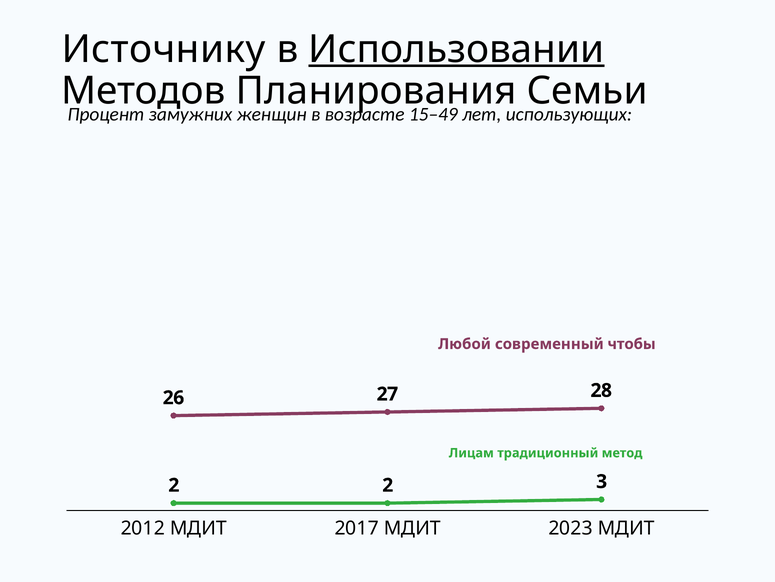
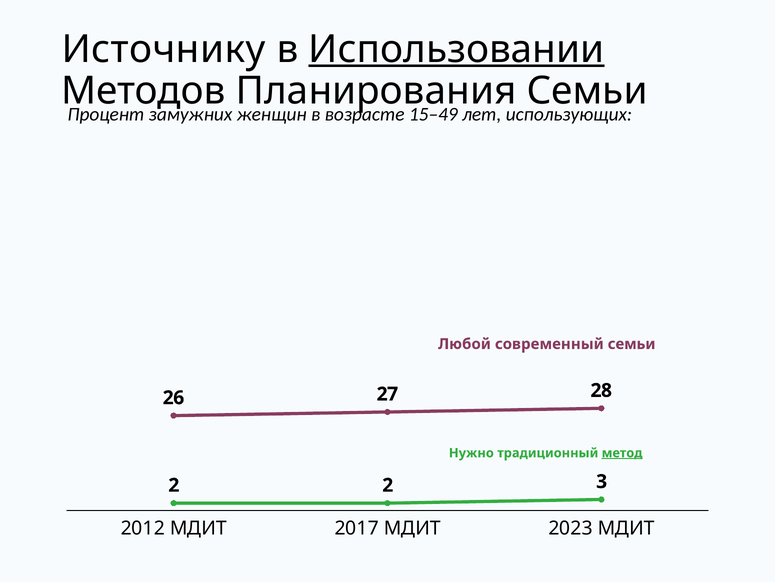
современный чтобы: чтобы -> семьи
Лицам: Лицам -> Нужно
метод underline: none -> present
